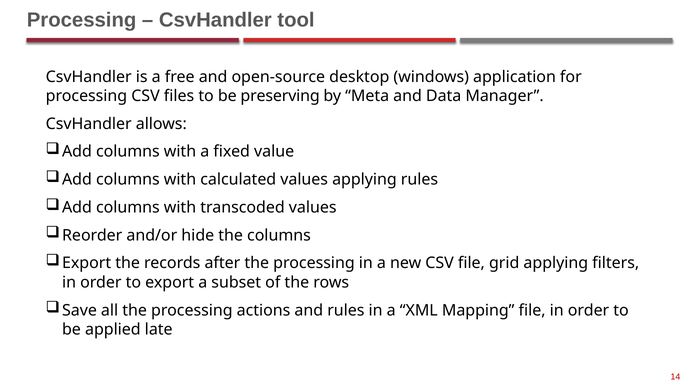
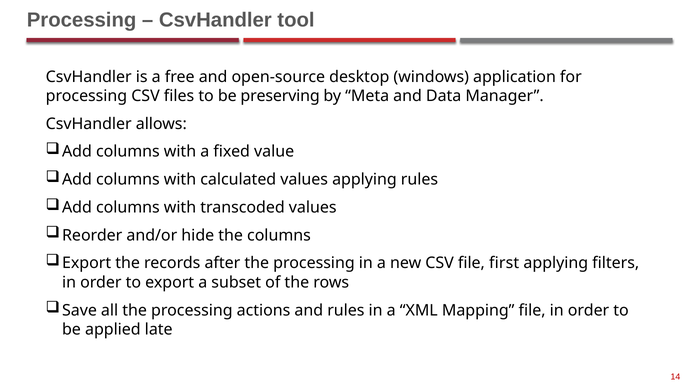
grid: grid -> first
